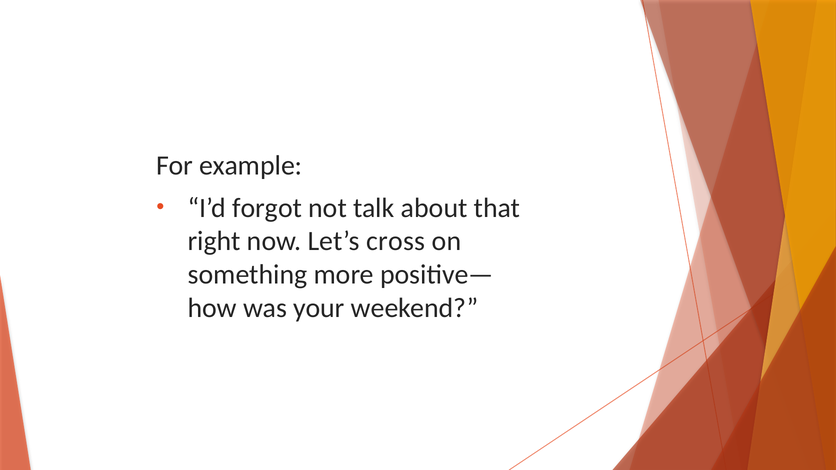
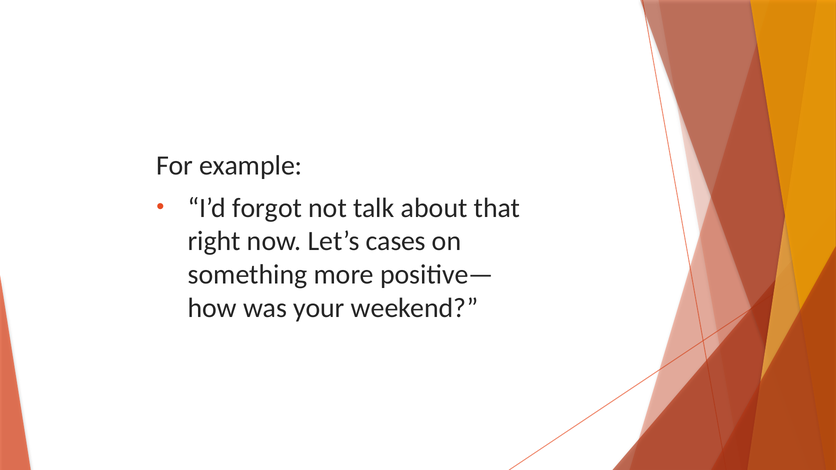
cross: cross -> cases
